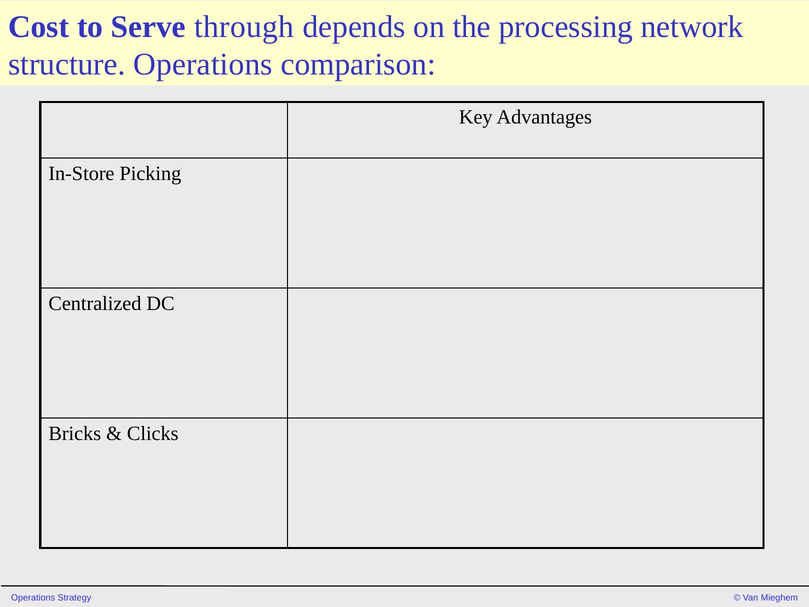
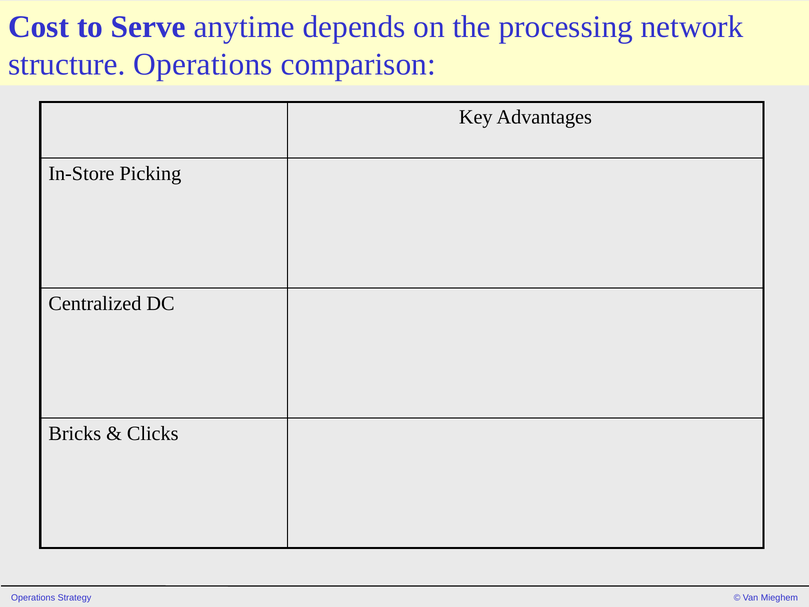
through: through -> anytime
